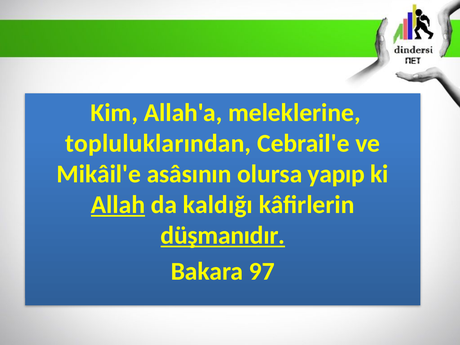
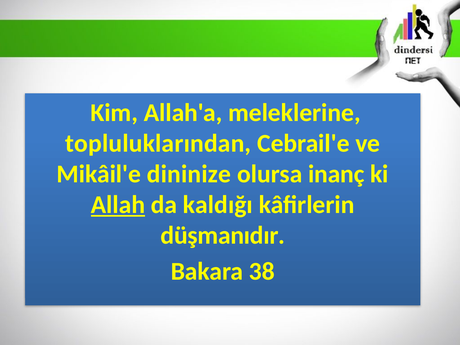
asâsının: asâsının -> dininize
yapıp: yapıp -> inanç
düşmanıdır underline: present -> none
97: 97 -> 38
